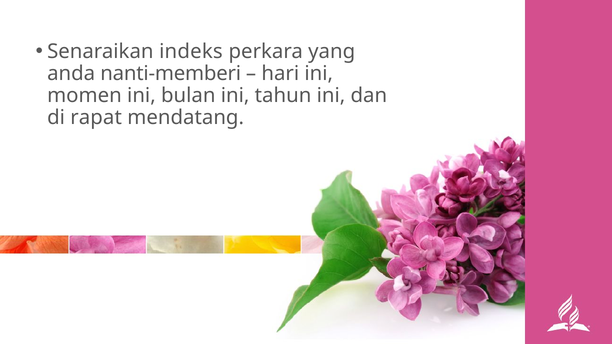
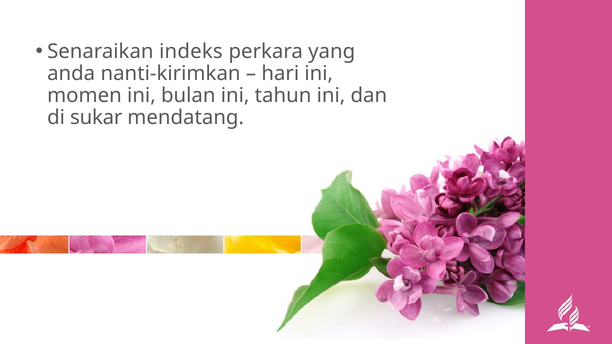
nanti-memberi: nanti-memberi -> nanti-kirimkan
rapat: rapat -> sukar
